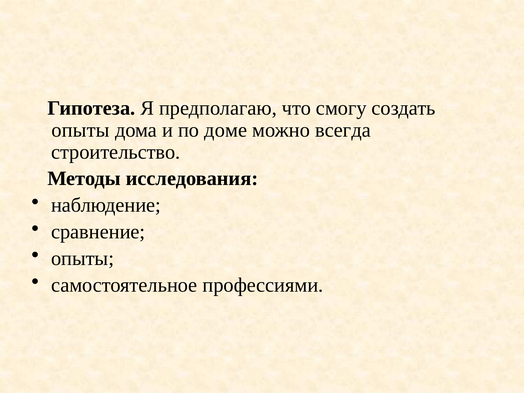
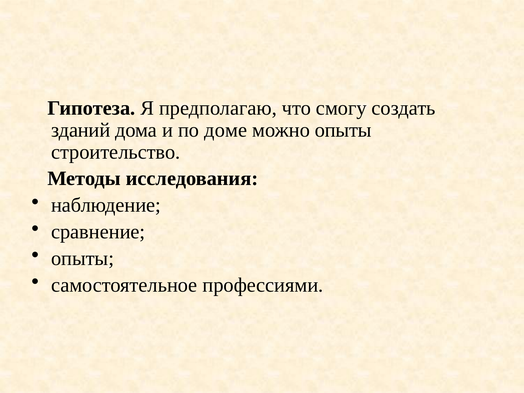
опыты at (80, 130): опыты -> зданий
можно всегда: всегда -> опыты
